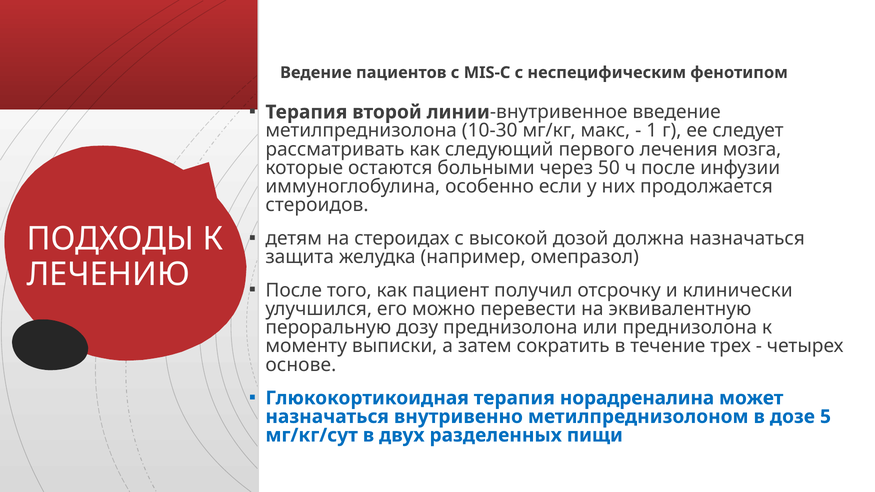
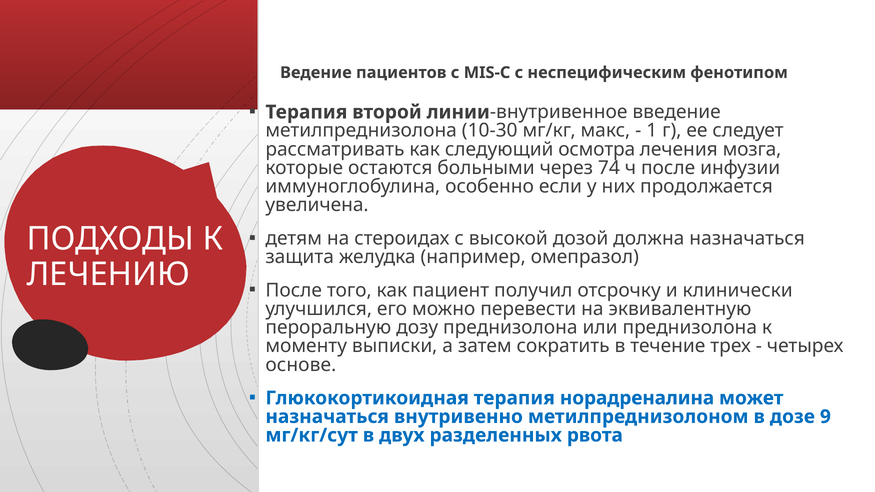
первого: первого -> осмотра
50: 50 -> 74
стероидов: стероидов -> увеличена
5: 5 -> 9
пищи: пищи -> рвота
